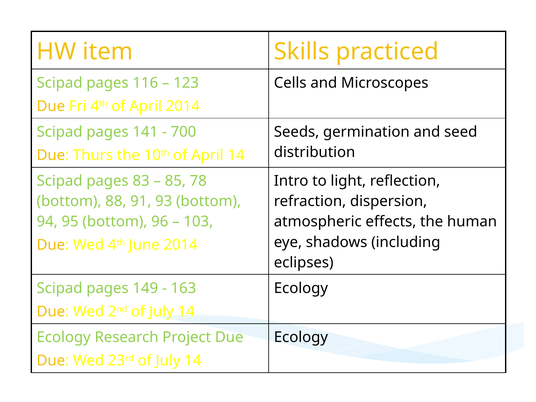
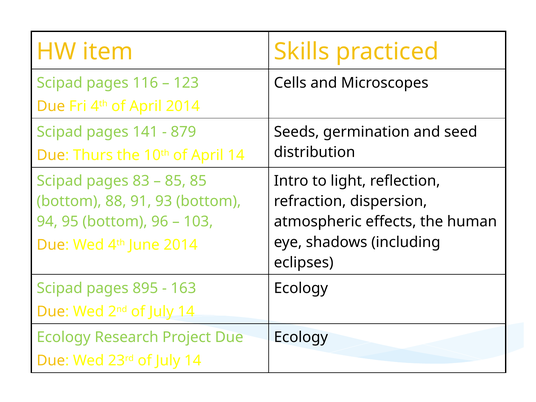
700: 700 -> 879
85 78: 78 -> 85
149: 149 -> 895
